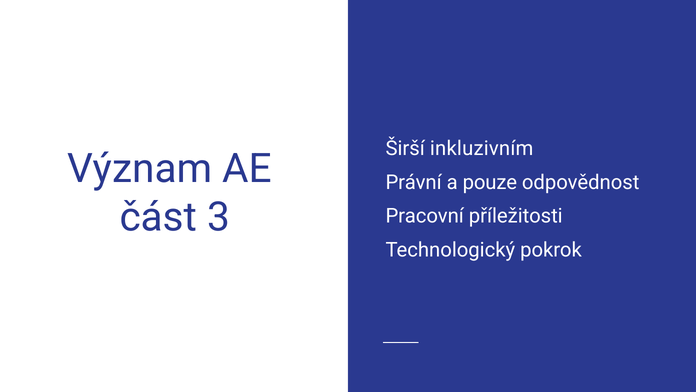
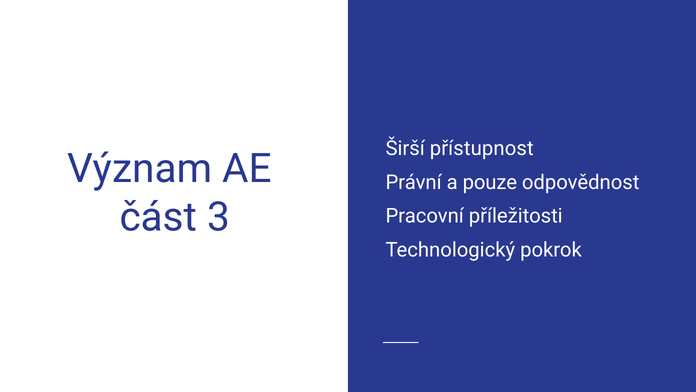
inkluzivním: inkluzivním -> přístupnost
